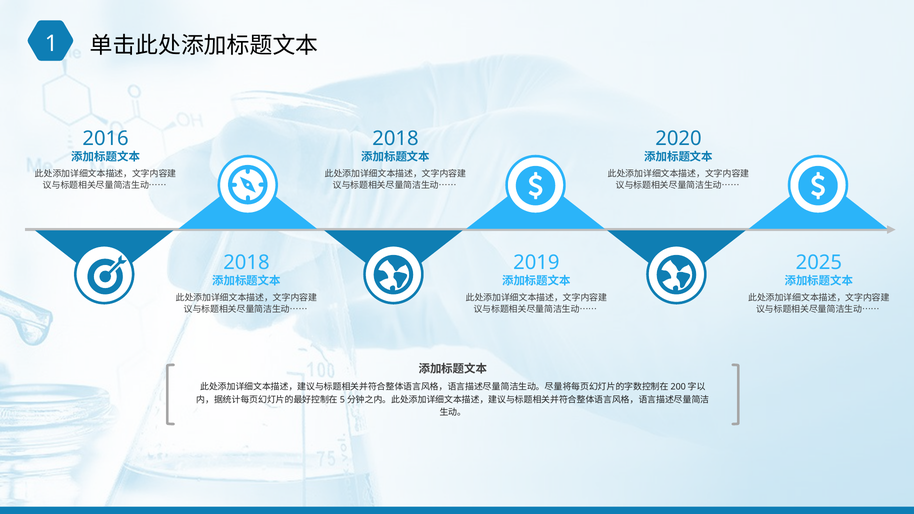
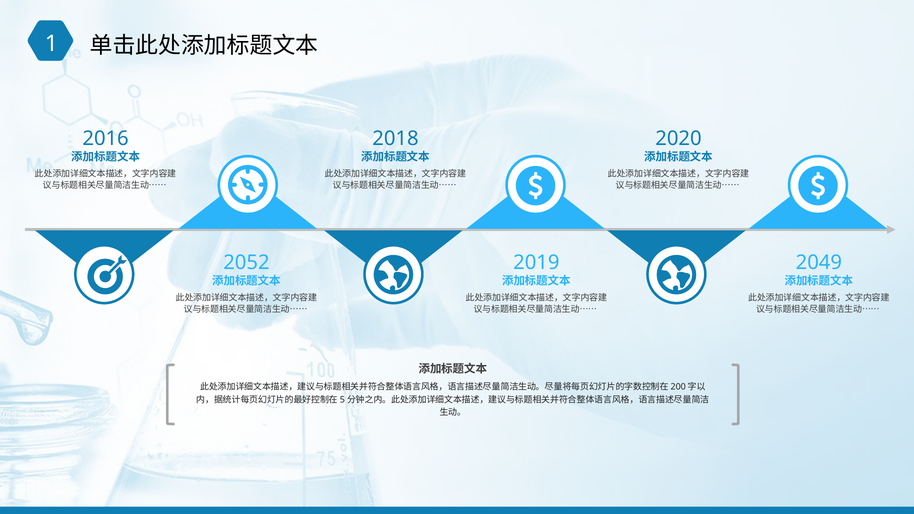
2018 at (246, 263): 2018 -> 2052
2025: 2025 -> 2049
